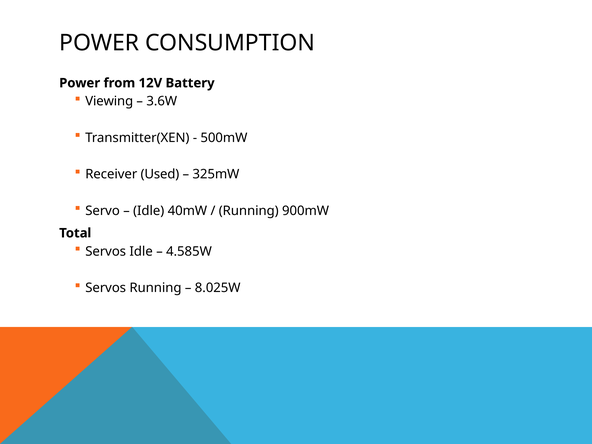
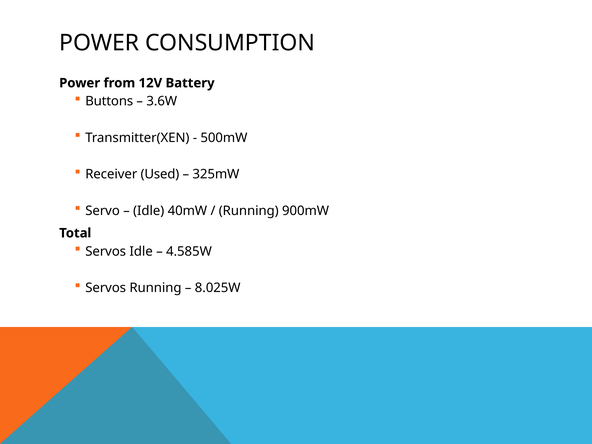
Viewing: Viewing -> Buttons
